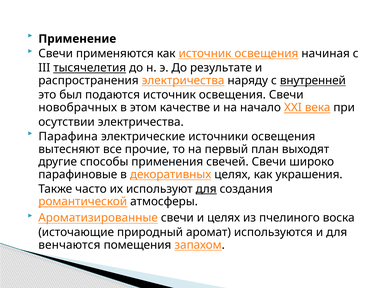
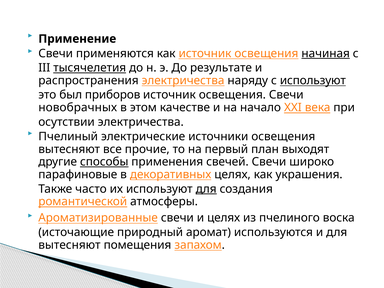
начиная underline: none -> present
с внутренней: внутренней -> используют
подаются: подаются -> приборов
Парафина: Парафина -> Пчелиный
способы underline: none -> present
венчаются at (69, 245): венчаются -> вытесняют
